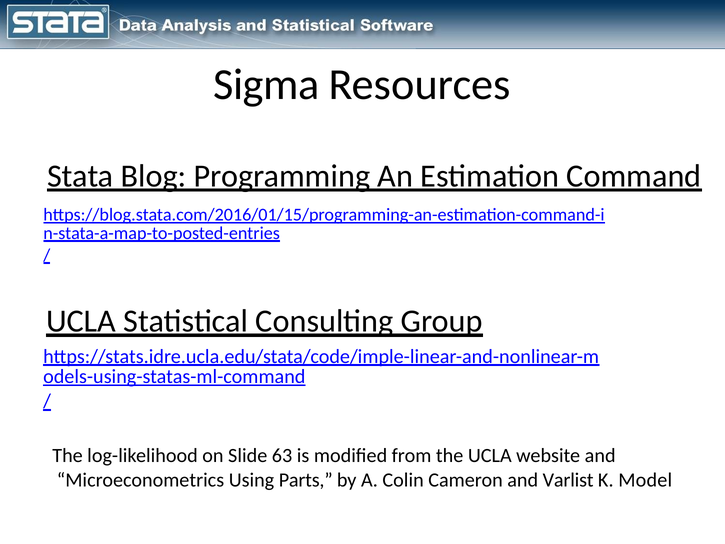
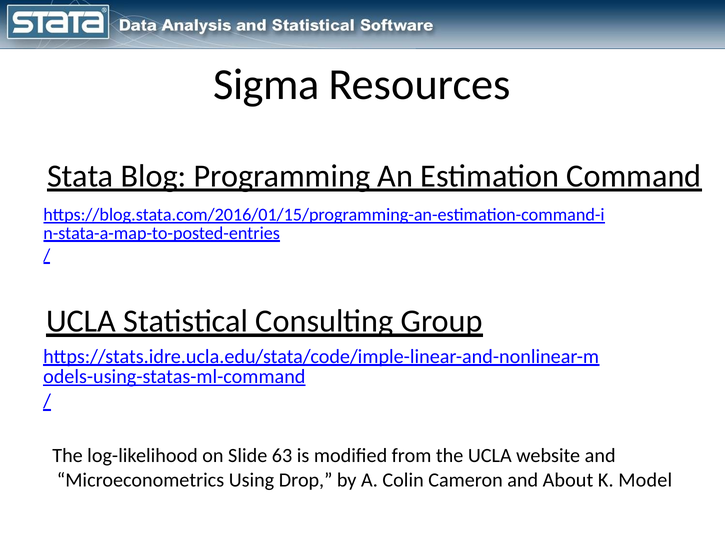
Parts: Parts -> Drop
Varlist: Varlist -> About
